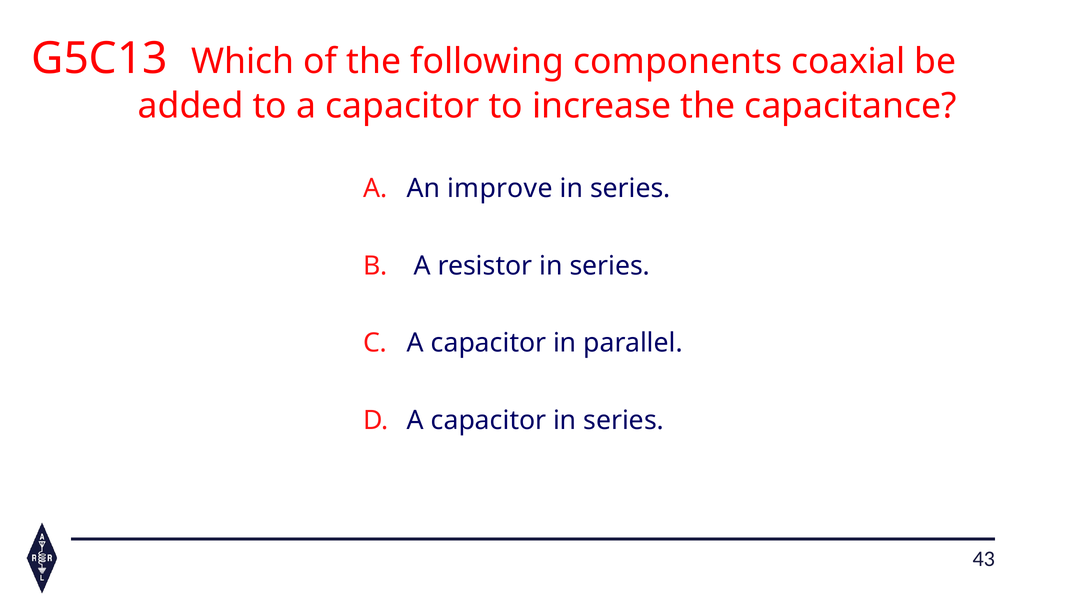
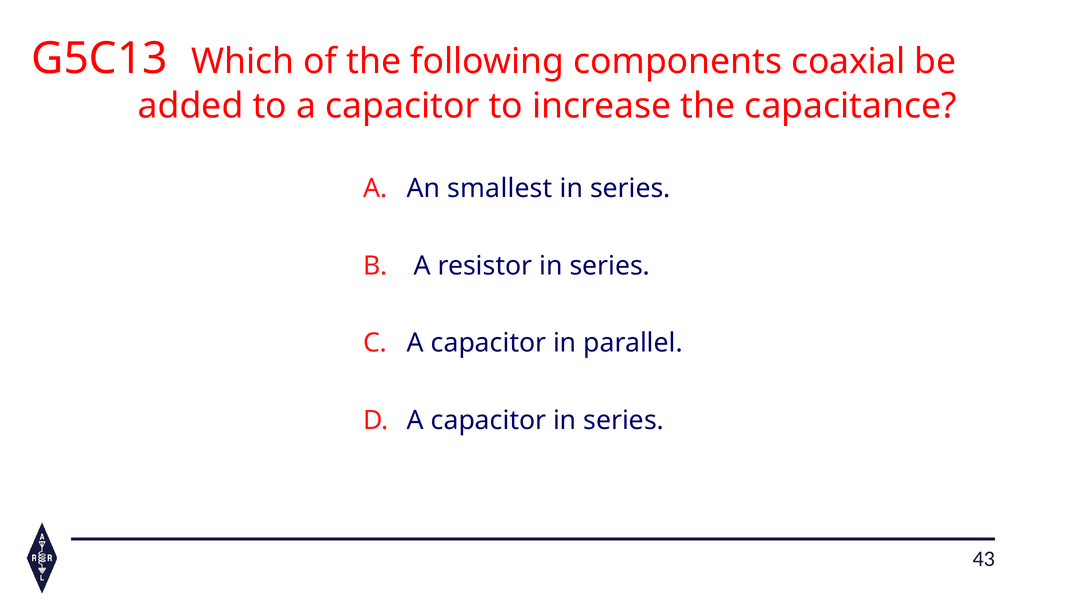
improve: improve -> smallest
